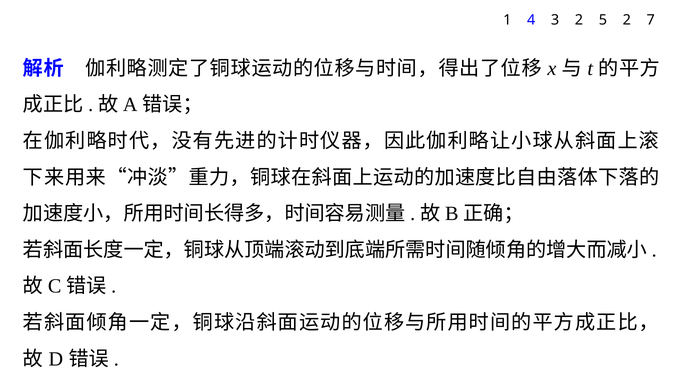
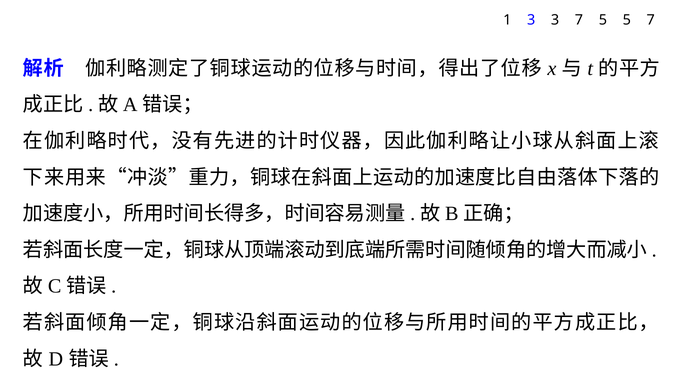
1 4: 4 -> 3
3 2: 2 -> 7
5 2: 2 -> 5
